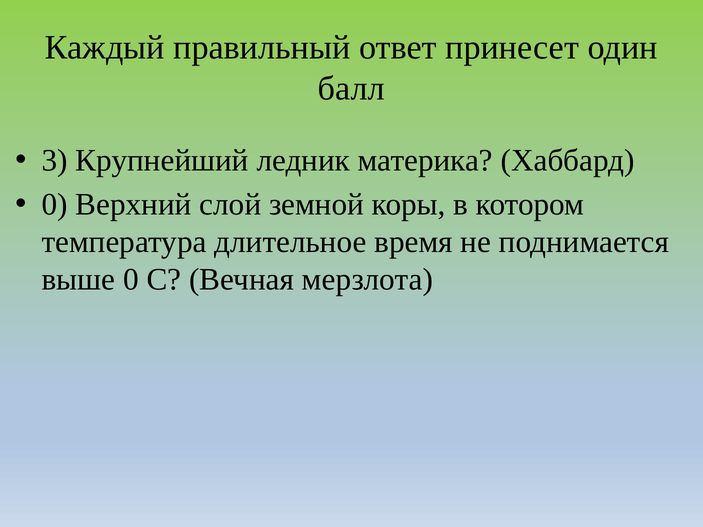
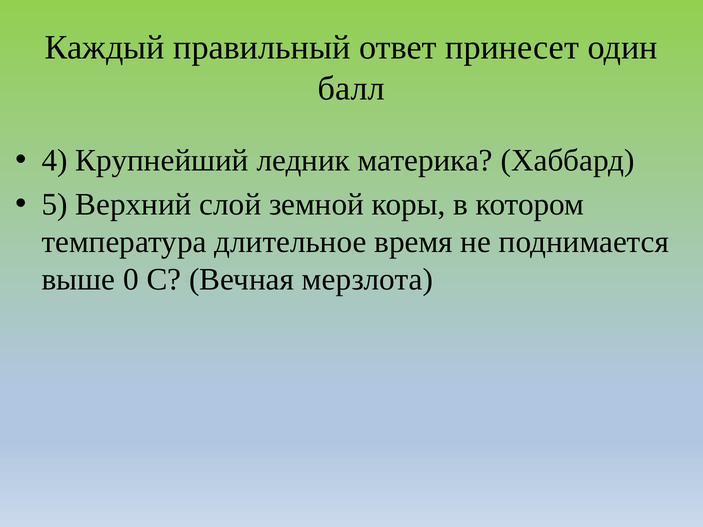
3: 3 -> 4
0 at (55, 205): 0 -> 5
